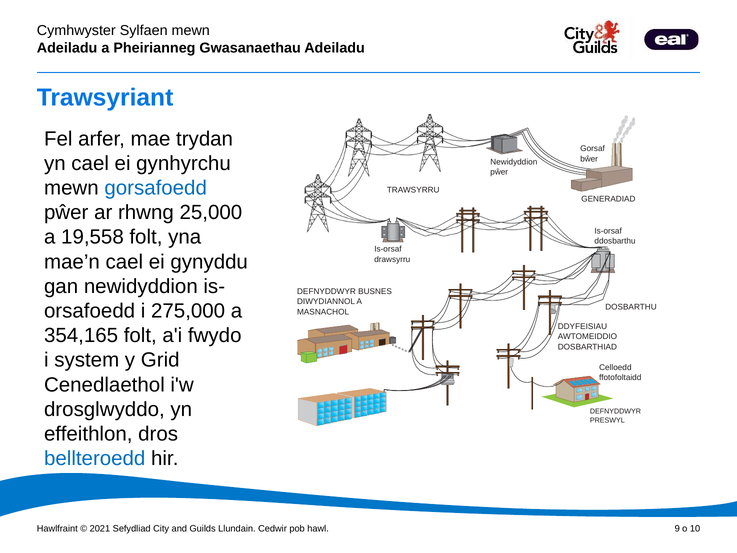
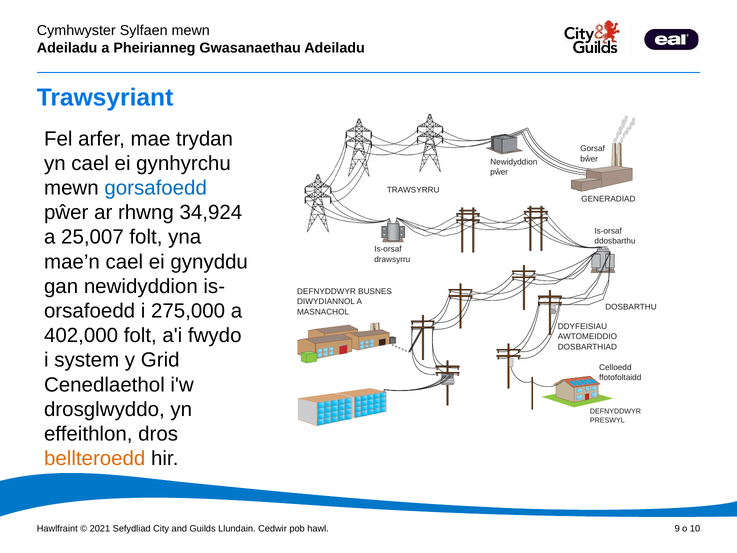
25,000: 25,000 -> 34,924
19,558: 19,558 -> 25,007
354,165: 354,165 -> 402,000
bellteroedd colour: blue -> orange
